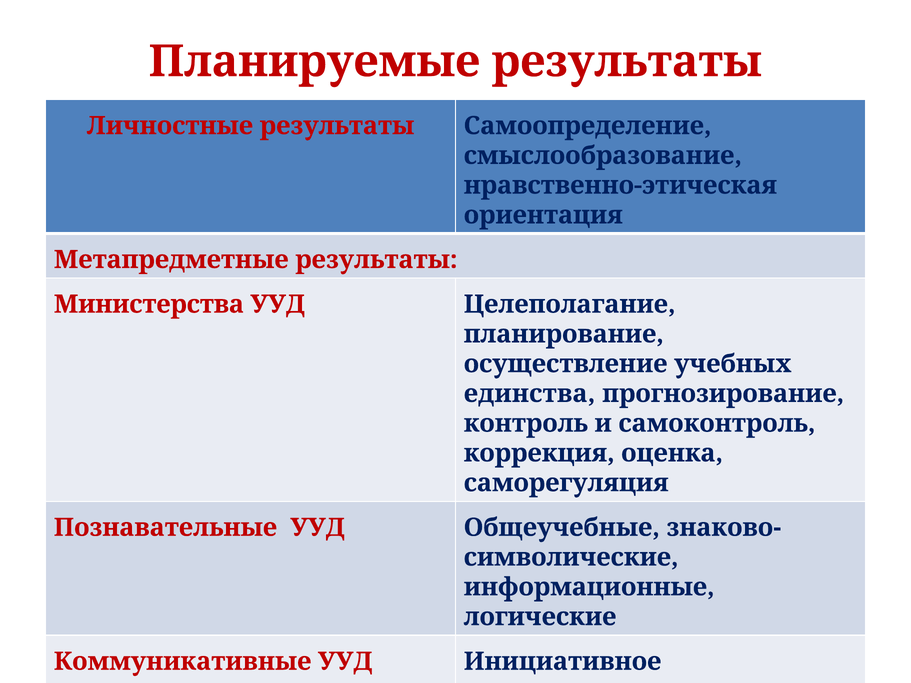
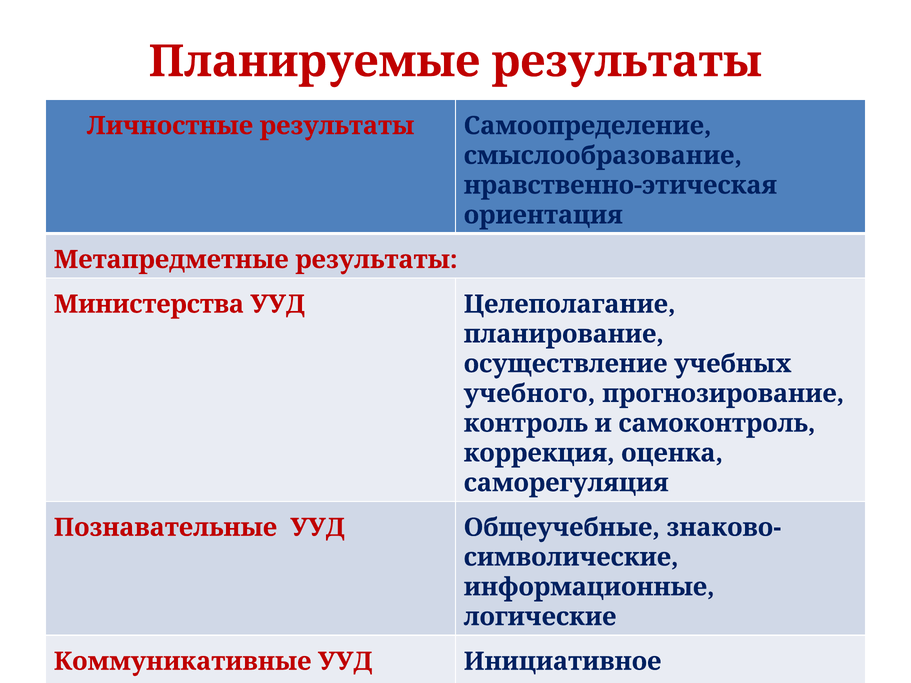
единства at (530, 394): единства -> учебного
